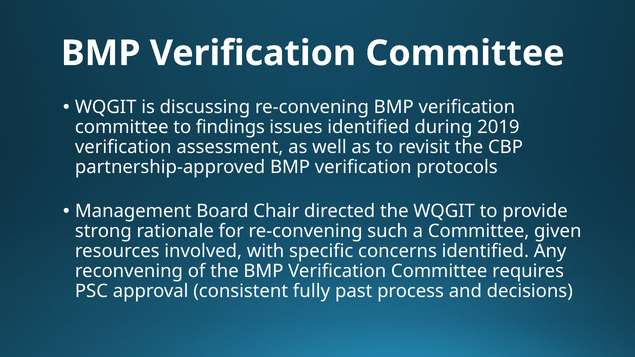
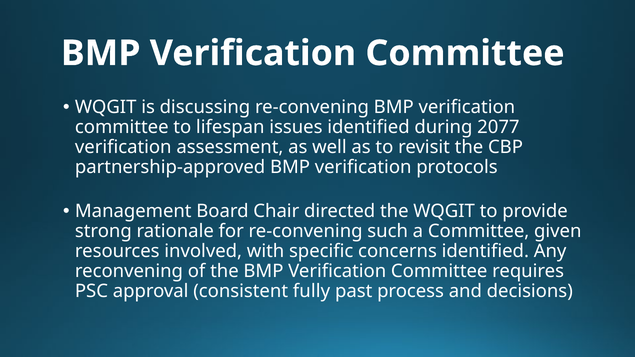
findings: findings -> lifespan
2019: 2019 -> 2077
